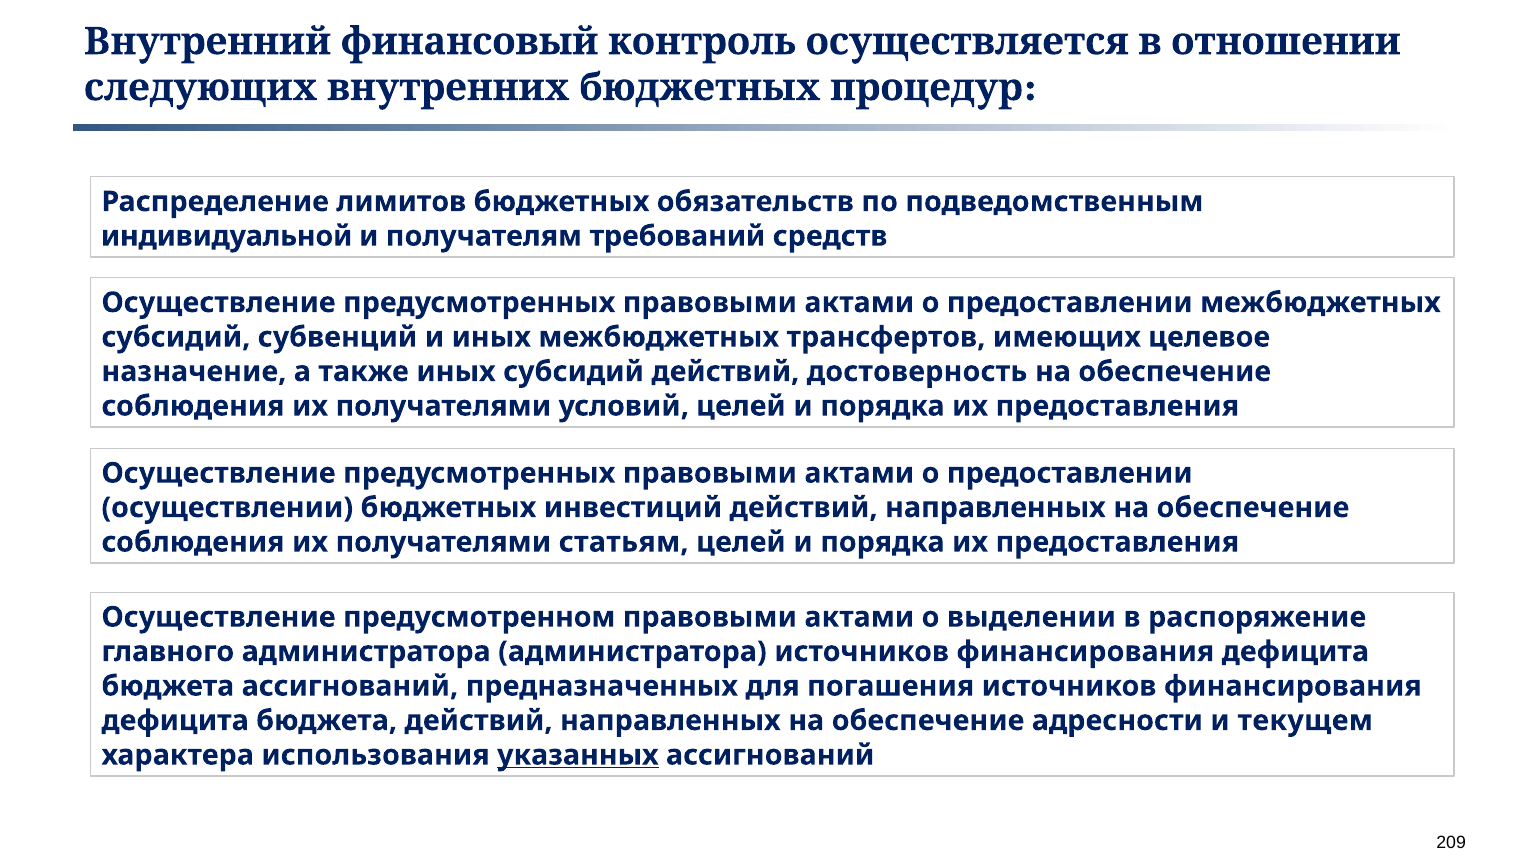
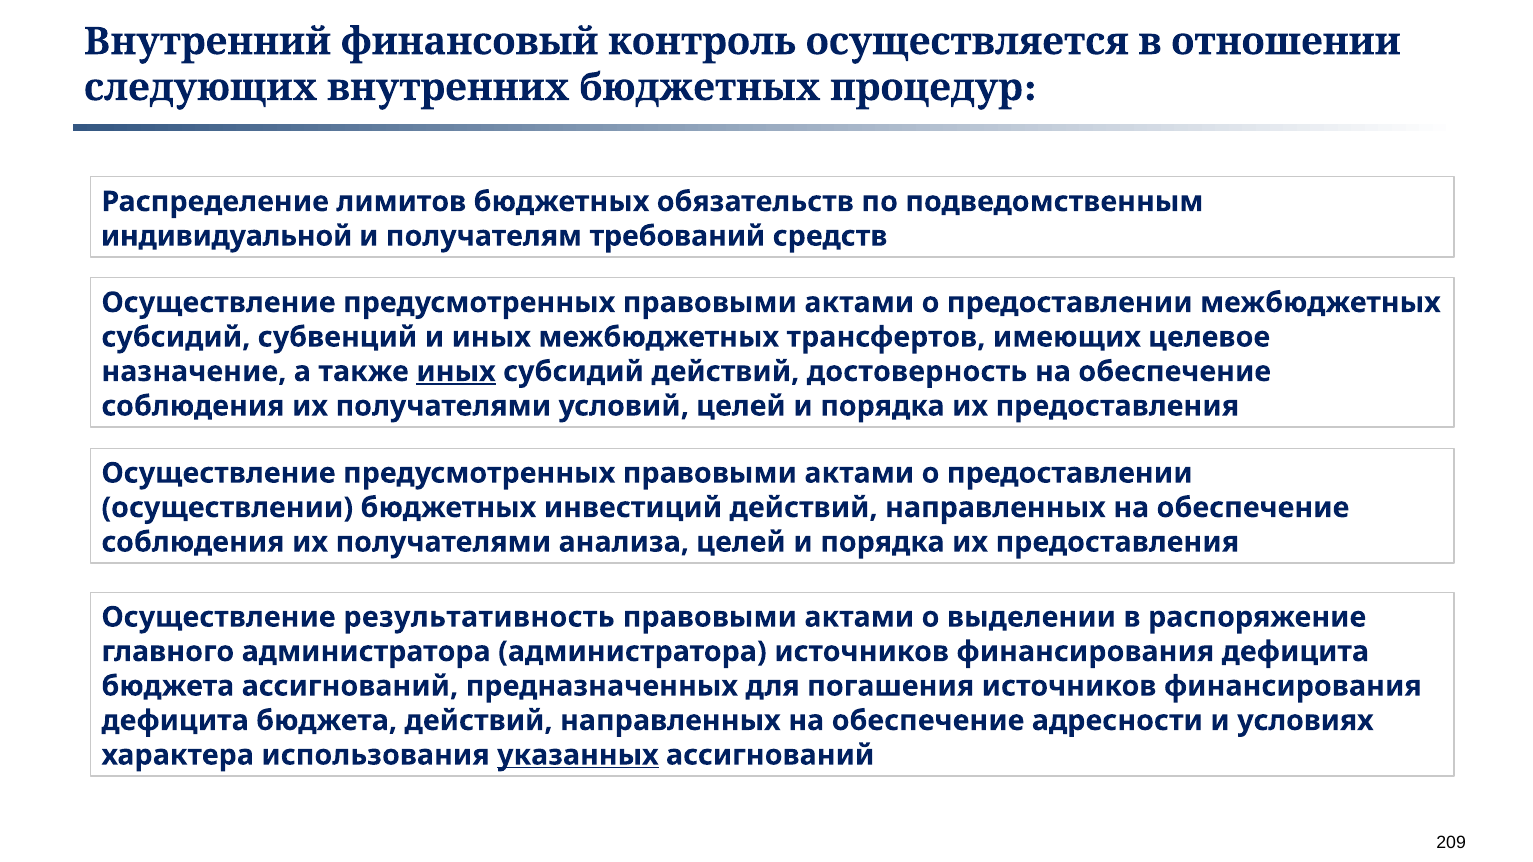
иных at (456, 372) underline: none -> present
статьям: статьям -> анализа
предусмотренном: предусмотренном -> результативность
текущем: текущем -> условиях
